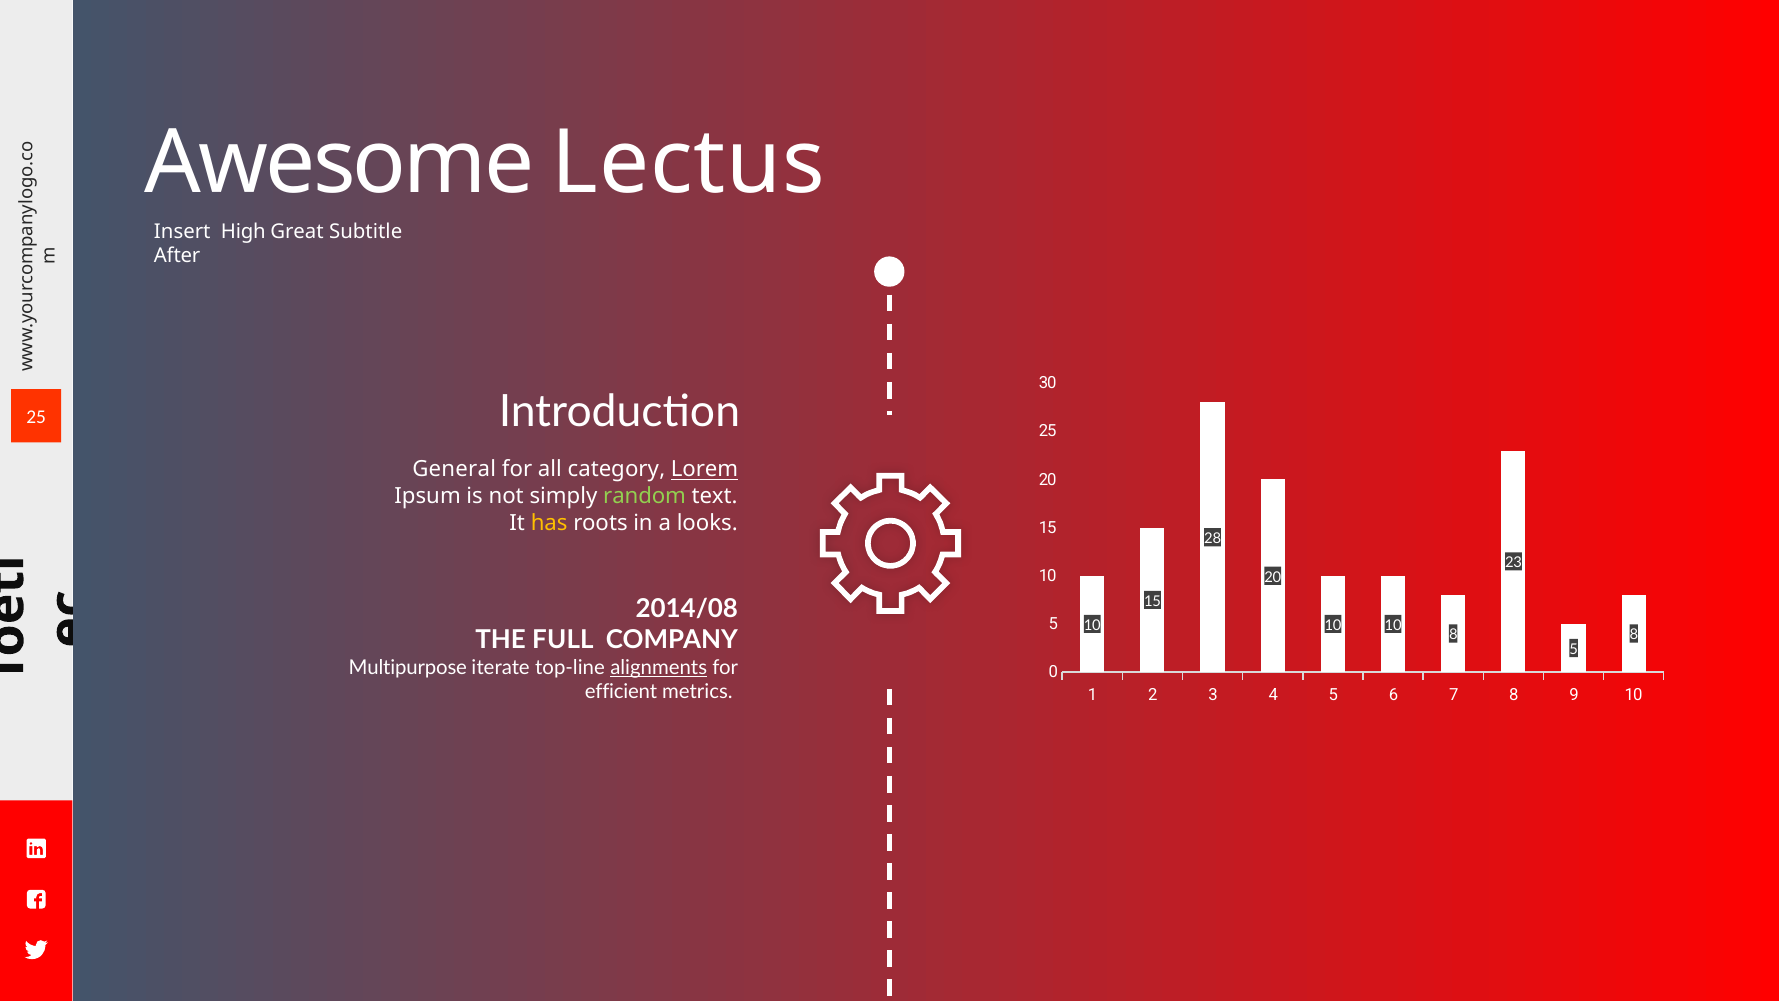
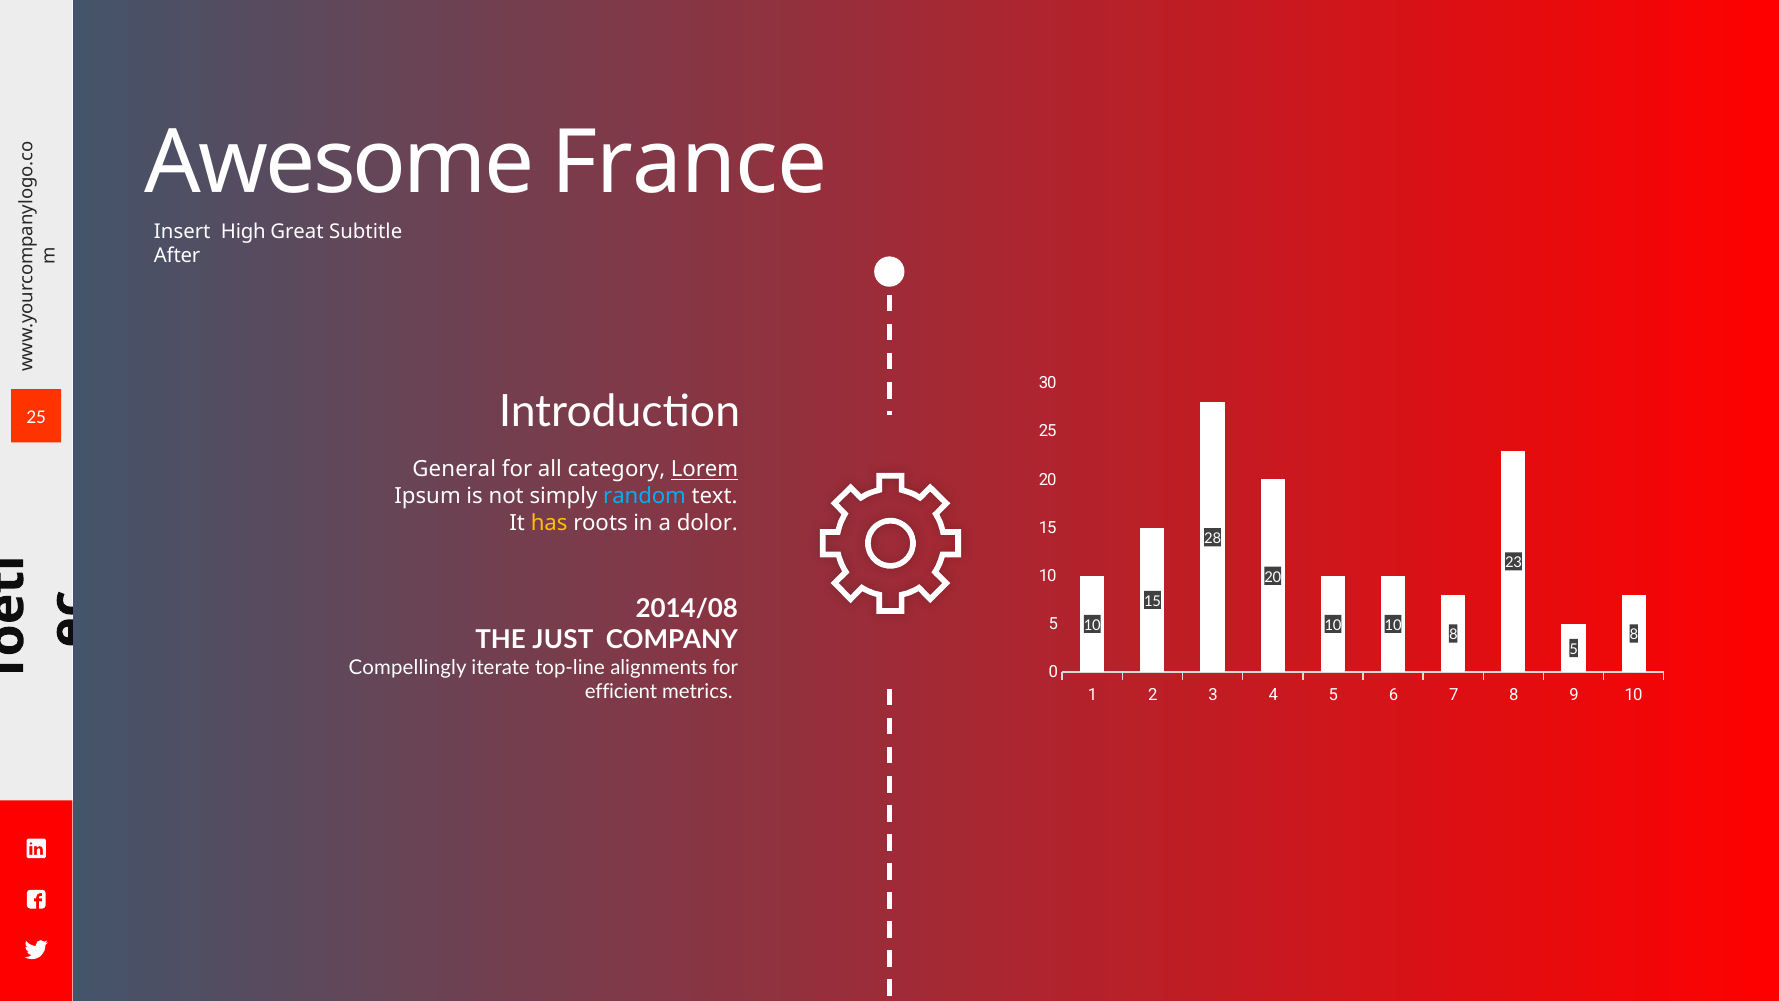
Lectus: Lectus -> France
random colour: light green -> light blue
looks: looks -> dolor
FULL: FULL -> JUST
Multipurpose: Multipurpose -> Compellingly
alignments underline: present -> none
